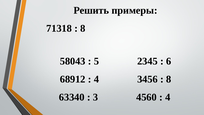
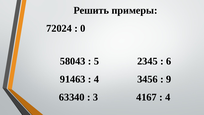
71318: 71318 -> 72024
8 at (83, 28): 8 -> 0
68912: 68912 -> 91463
8 at (169, 79): 8 -> 9
4560: 4560 -> 4167
